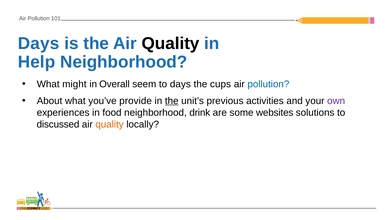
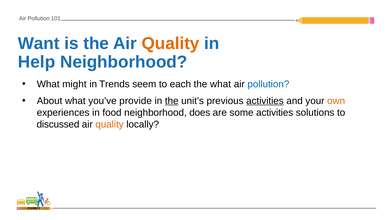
Days at (39, 43): Days -> Want
Quality at (171, 43) colour: black -> orange
Overall: Overall -> Trends
to days: days -> each
the cups: cups -> what
activities at (265, 101) underline: none -> present
own colour: purple -> orange
drink: drink -> does
some websites: websites -> activities
